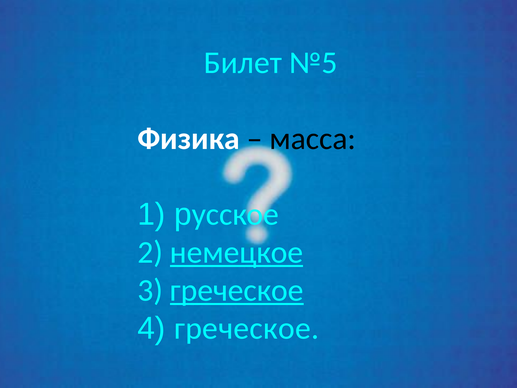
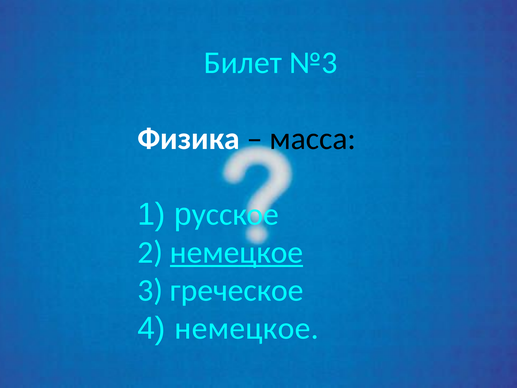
№5: №5 -> №3
греческое at (237, 290) underline: present -> none
греческое at (247, 328): греческое -> немецкое
